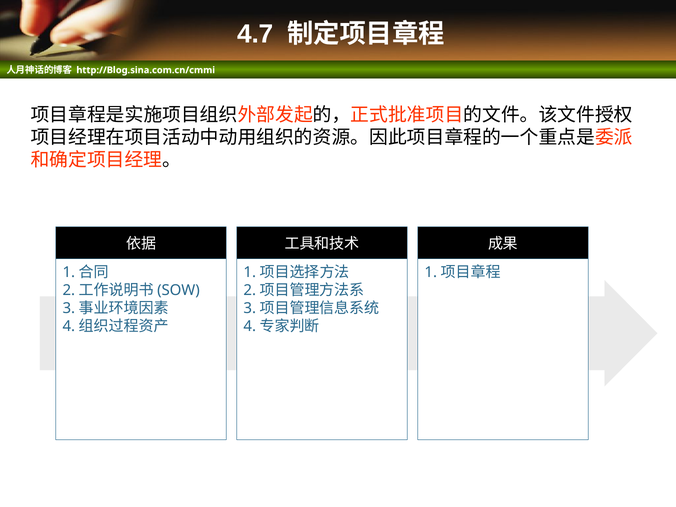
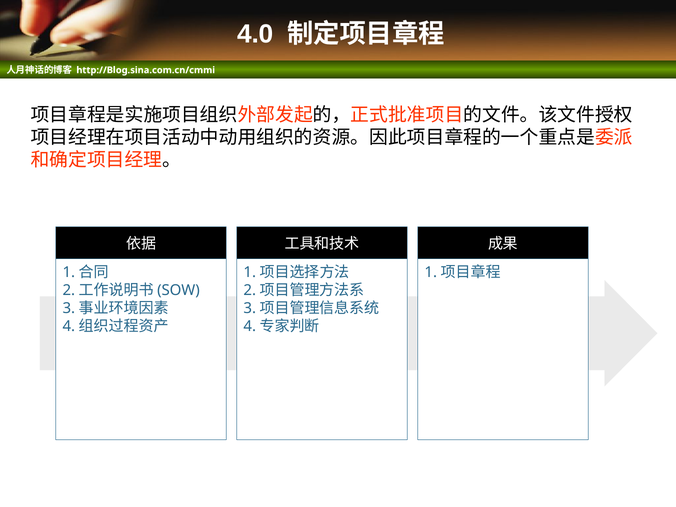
4.7: 4.7 -> 4.0
